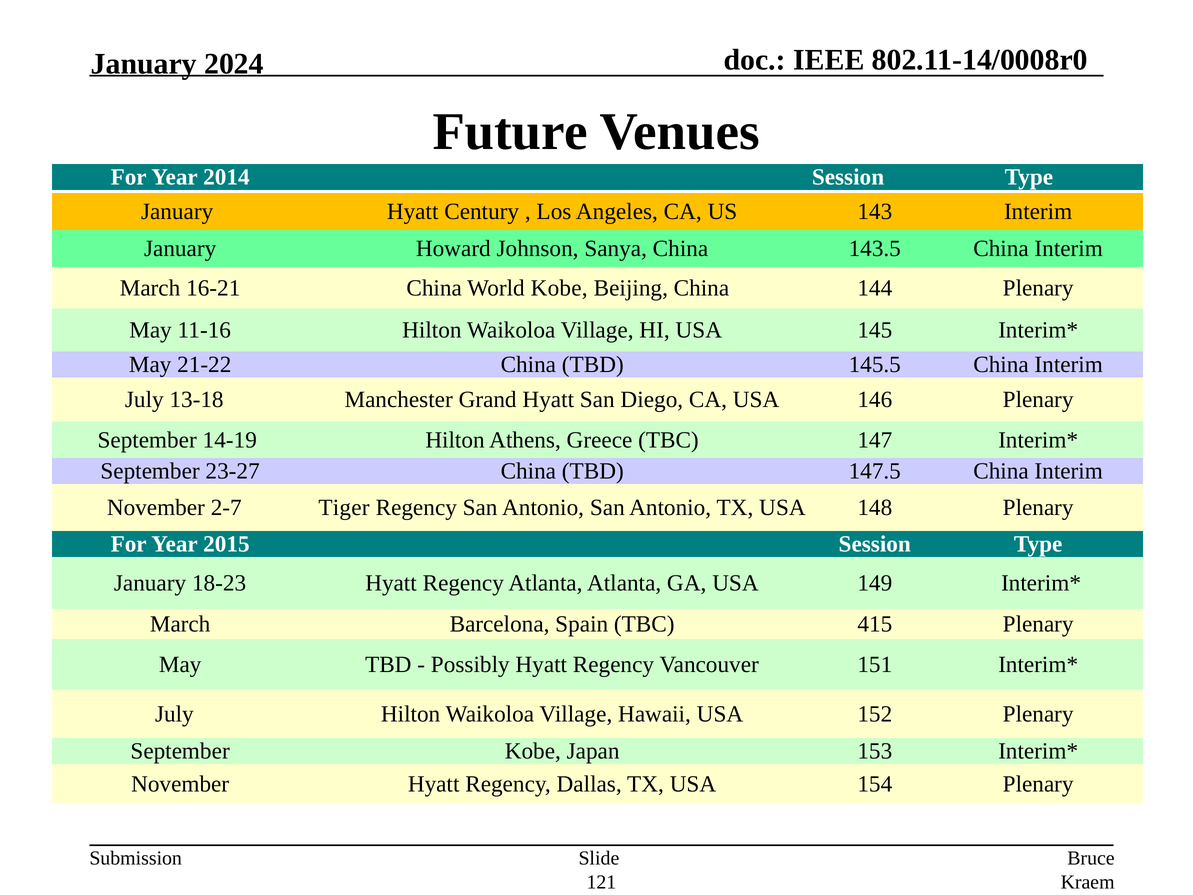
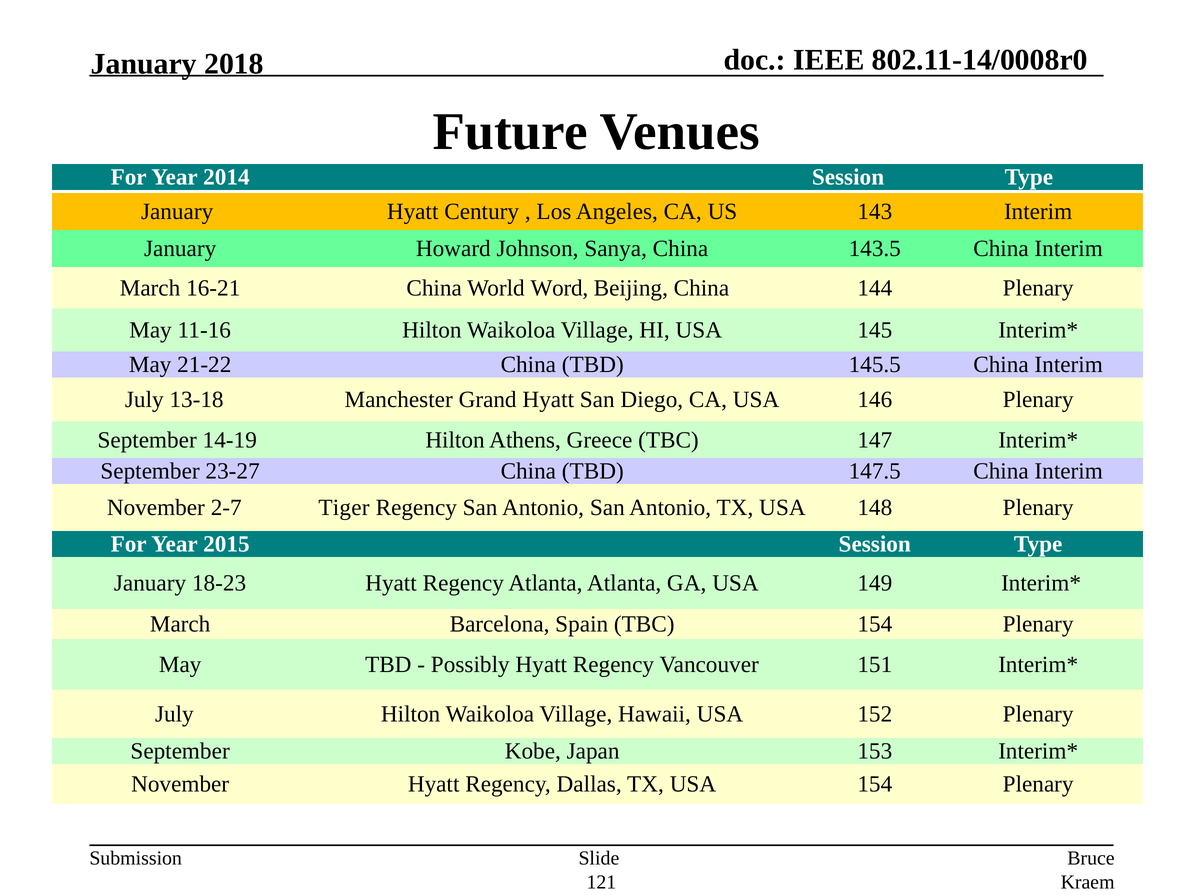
2024: 2024 -> 2018
World Kobe: Kobe -> Word
TBC 415: 415 -> 154
